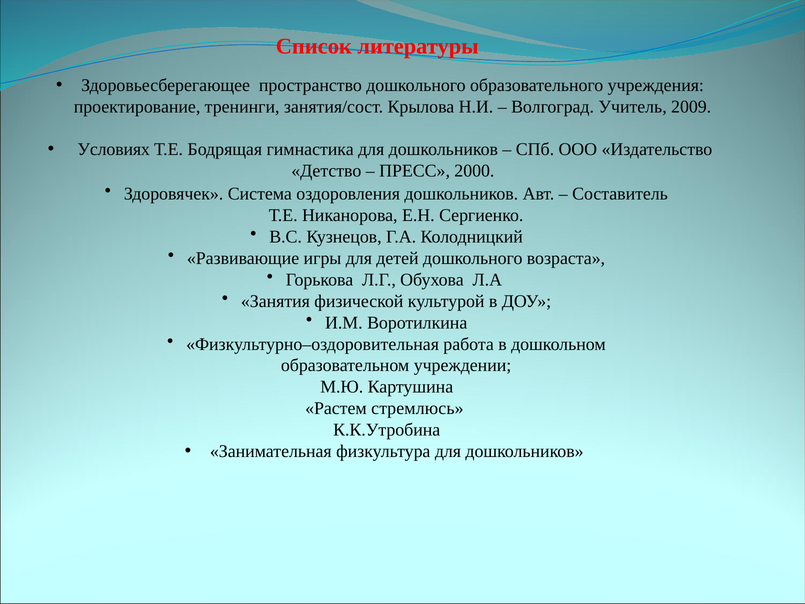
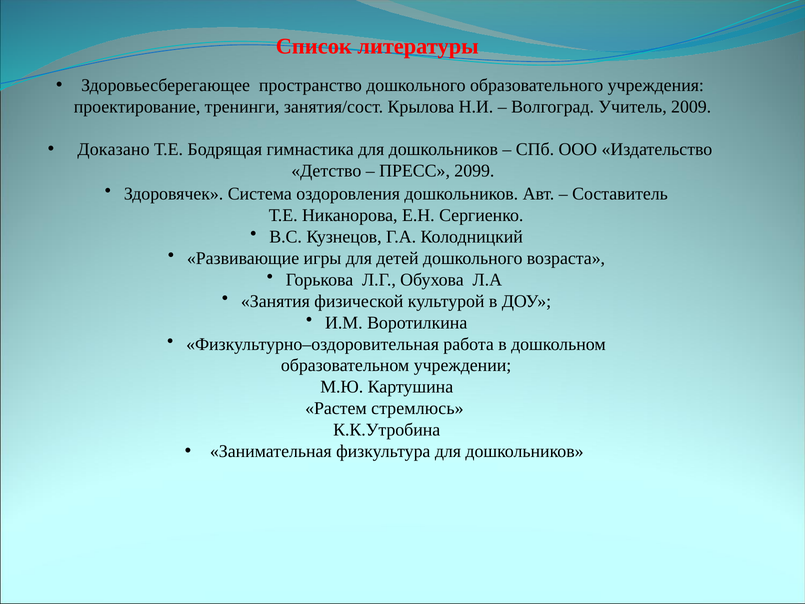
Условиях: Условиях -> Доказано
2000: 2000 -> 2099
